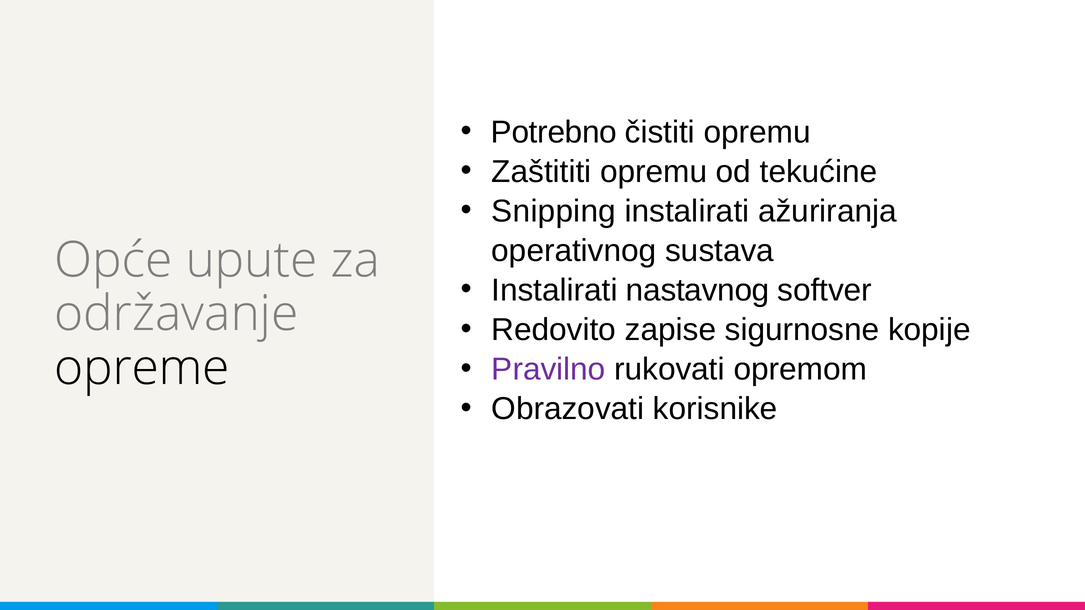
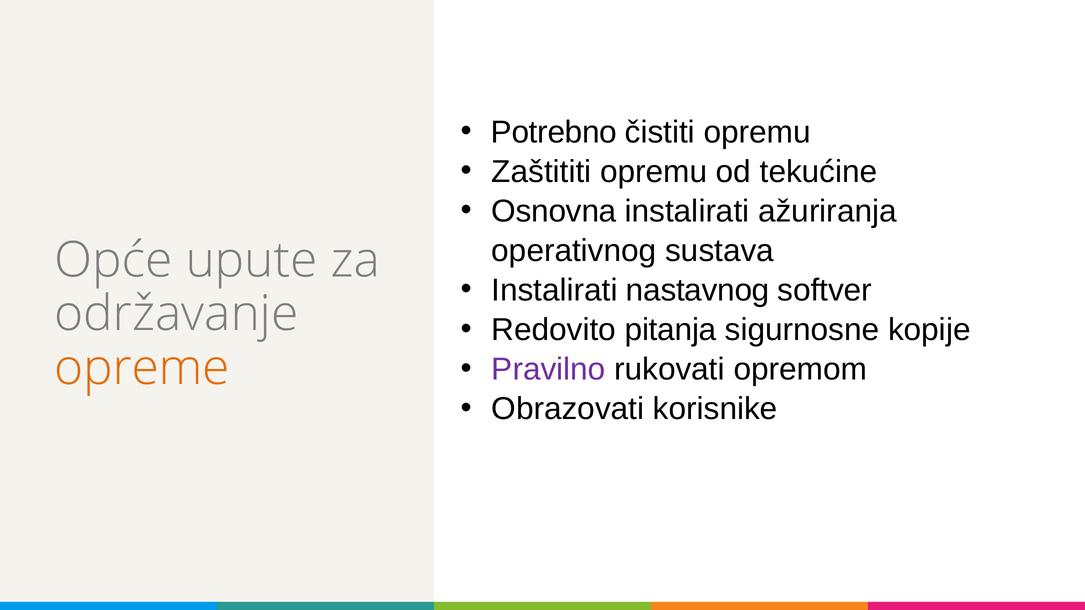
Snipping: Snipping -> Osnovna
zapise: zapise -> pitanja
opreme colour: black -> orange
